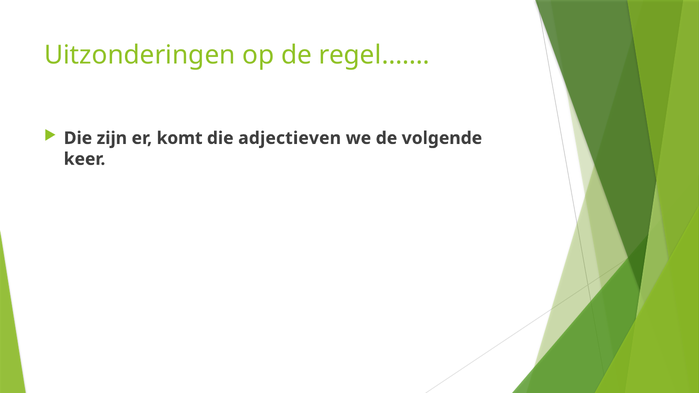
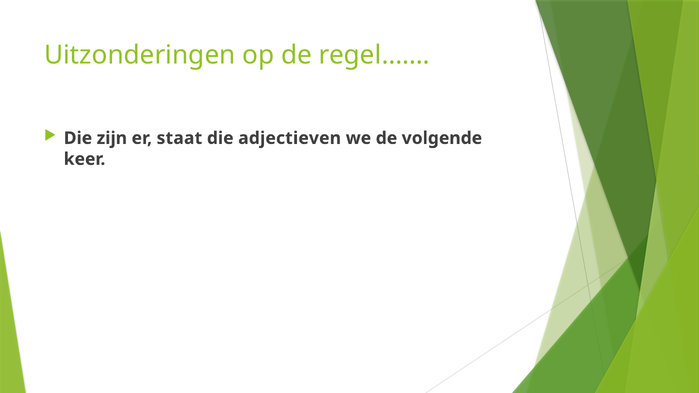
komt: komt -> staat
